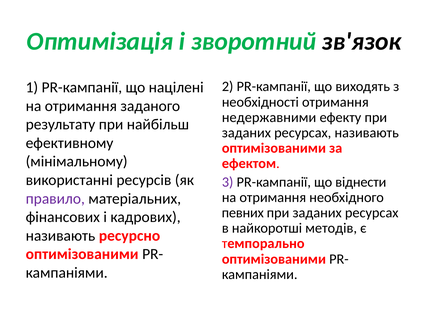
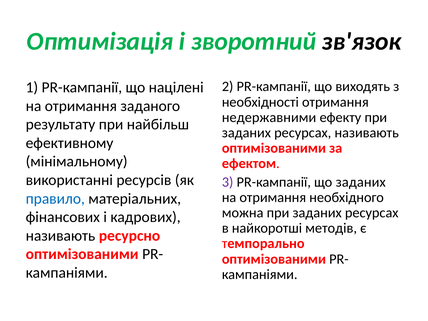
що віднести: віднести -> заданих
правило colour: purple -> blue
певних: певних -> можна
